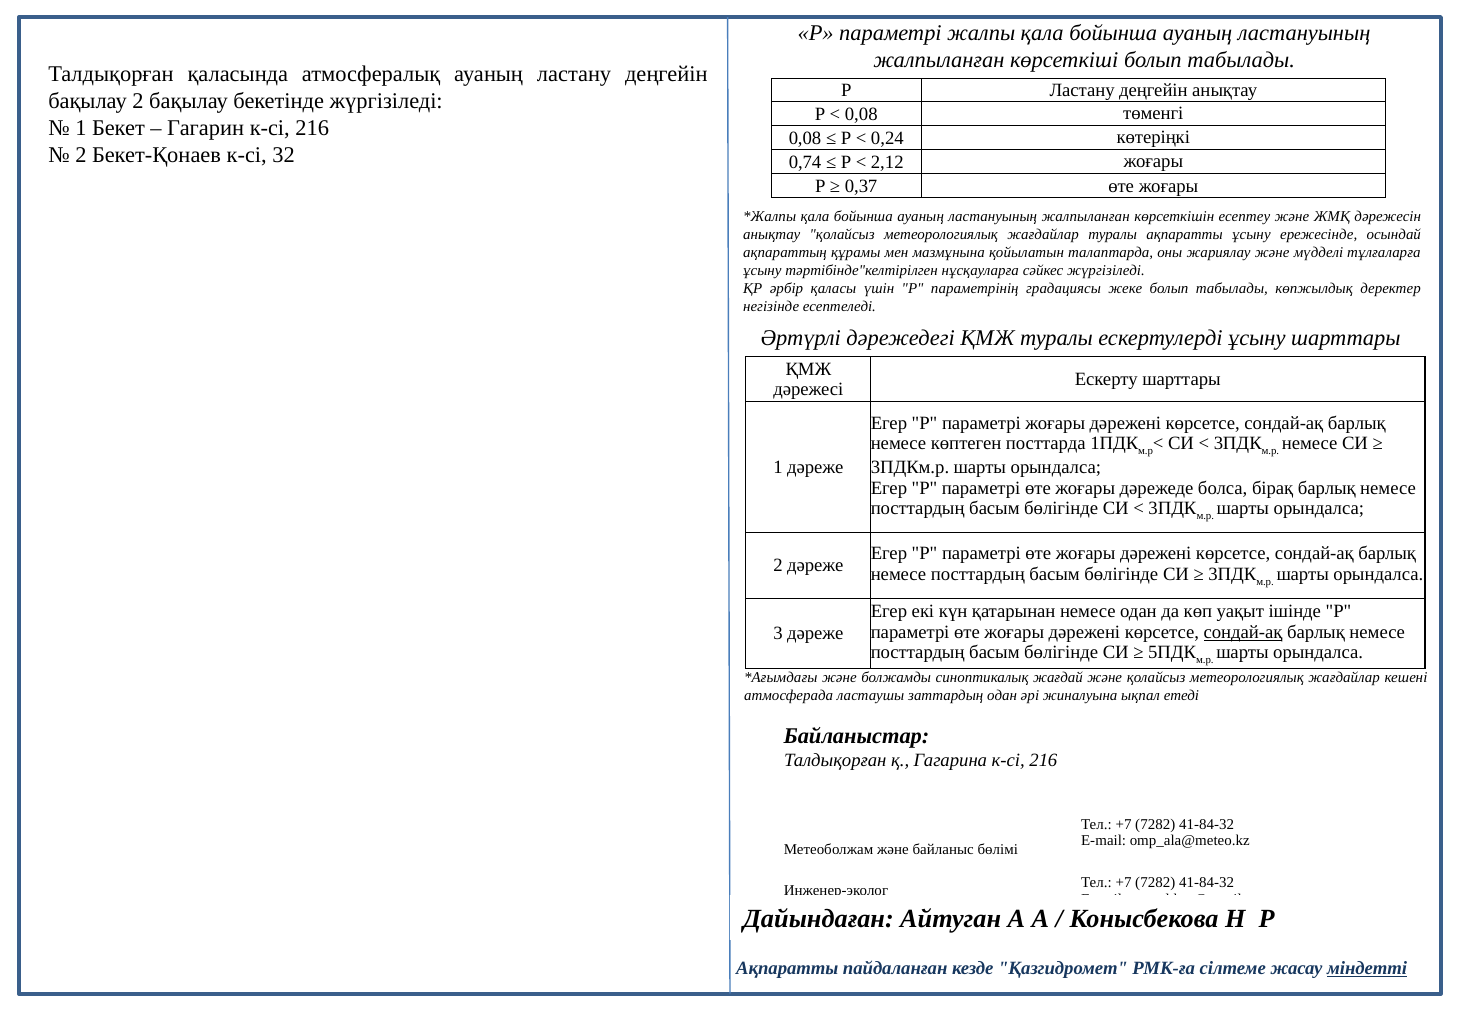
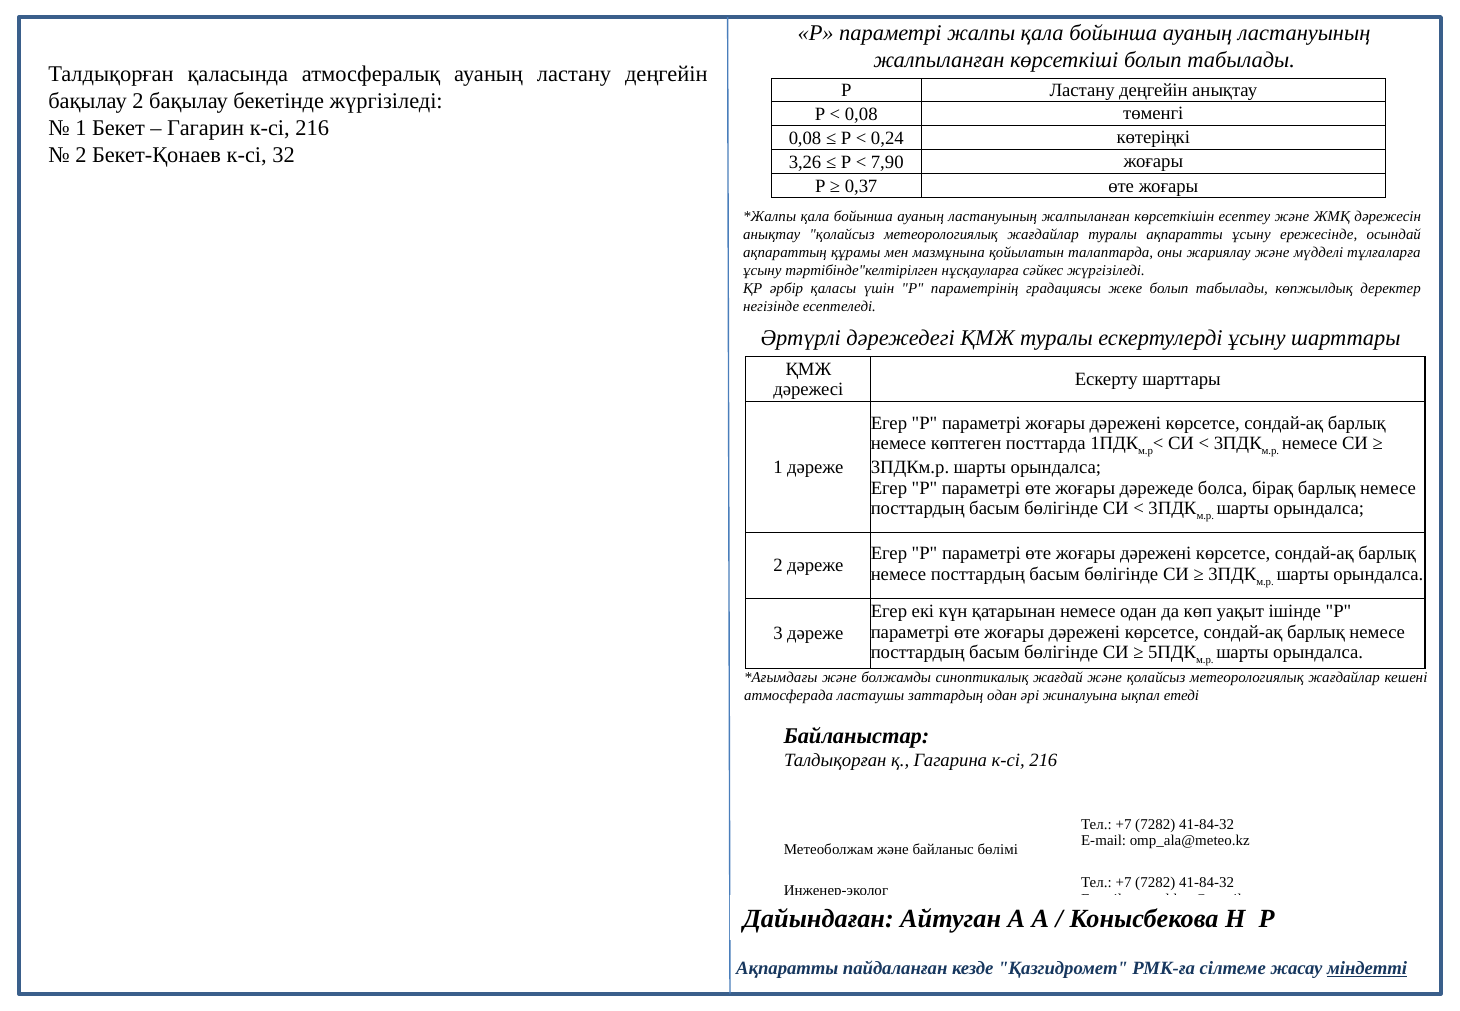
0,74: 0,74 -> 3,26
2,12: 2,12 -> 7,90
сондай-ақ at (1243, 632) underline: present -> none
